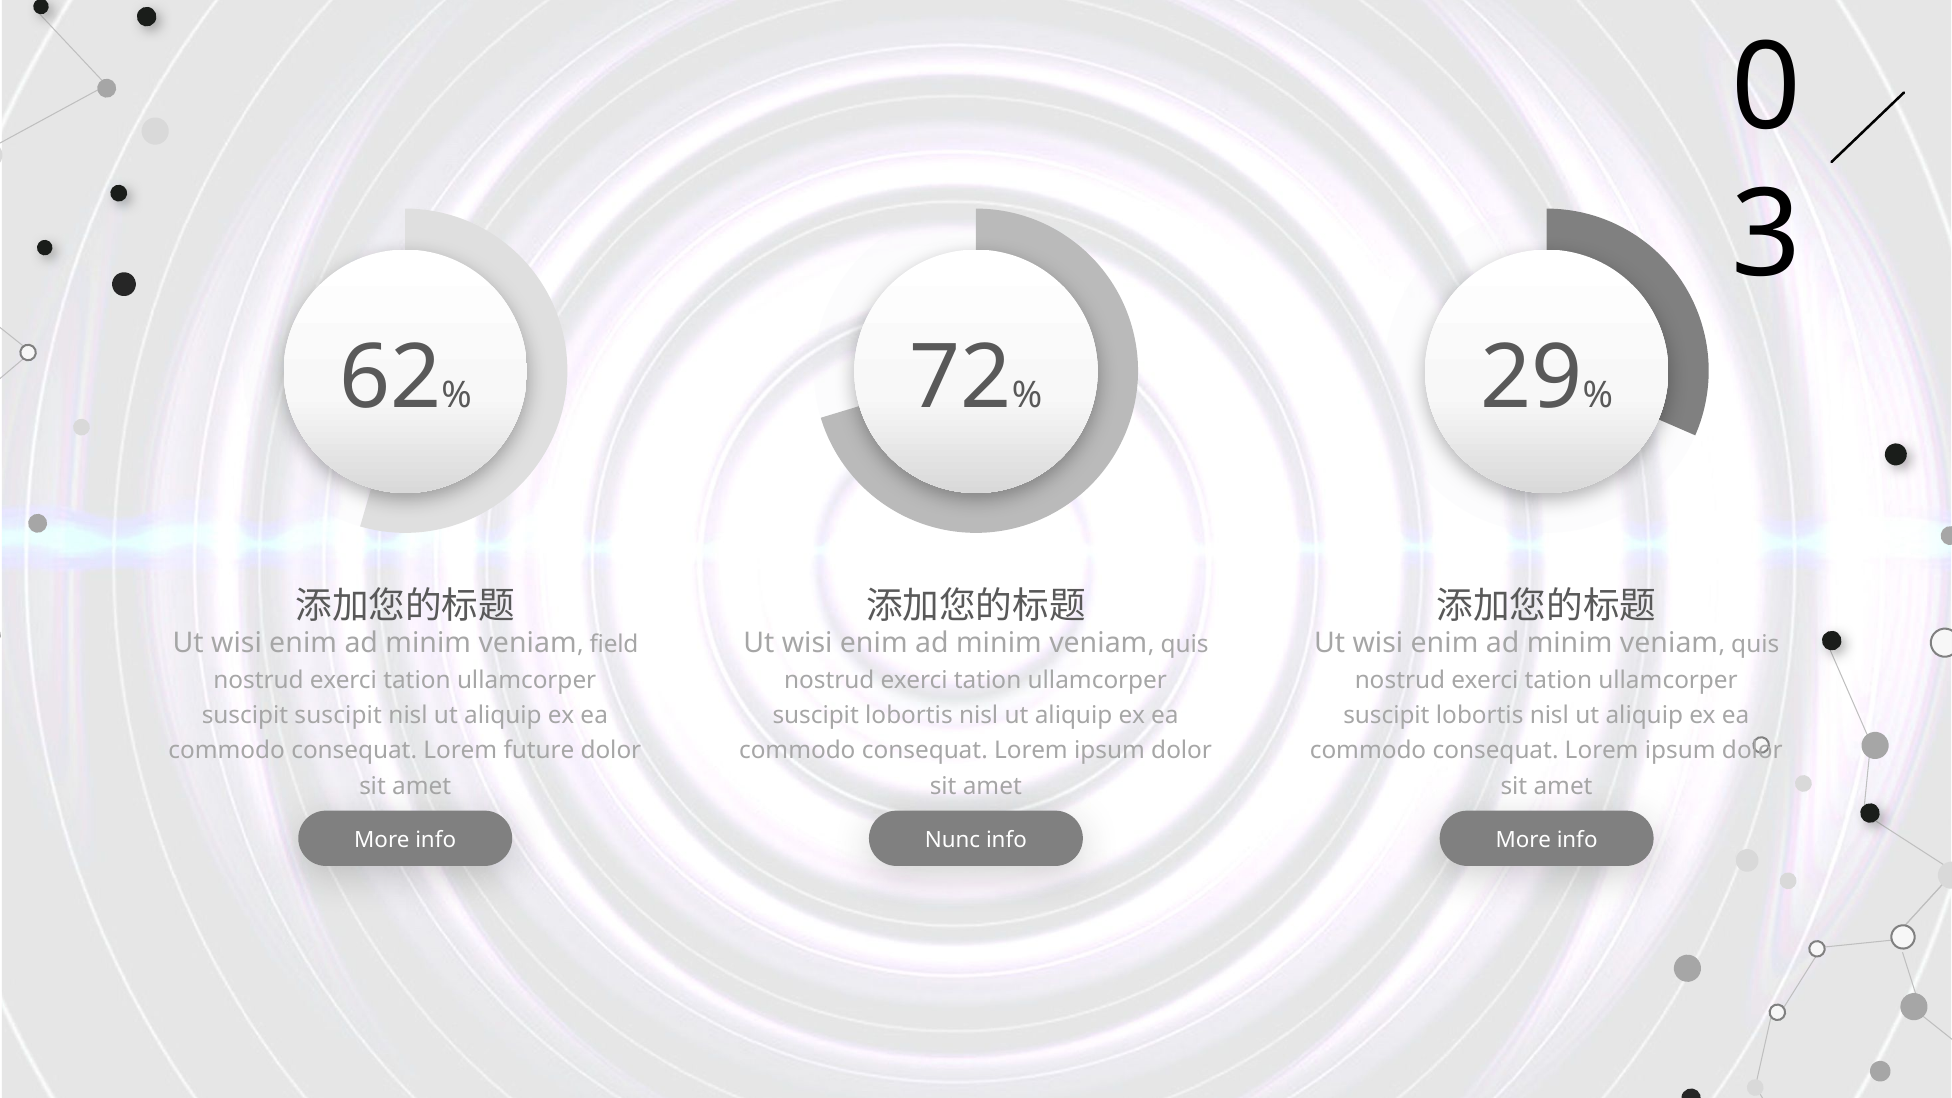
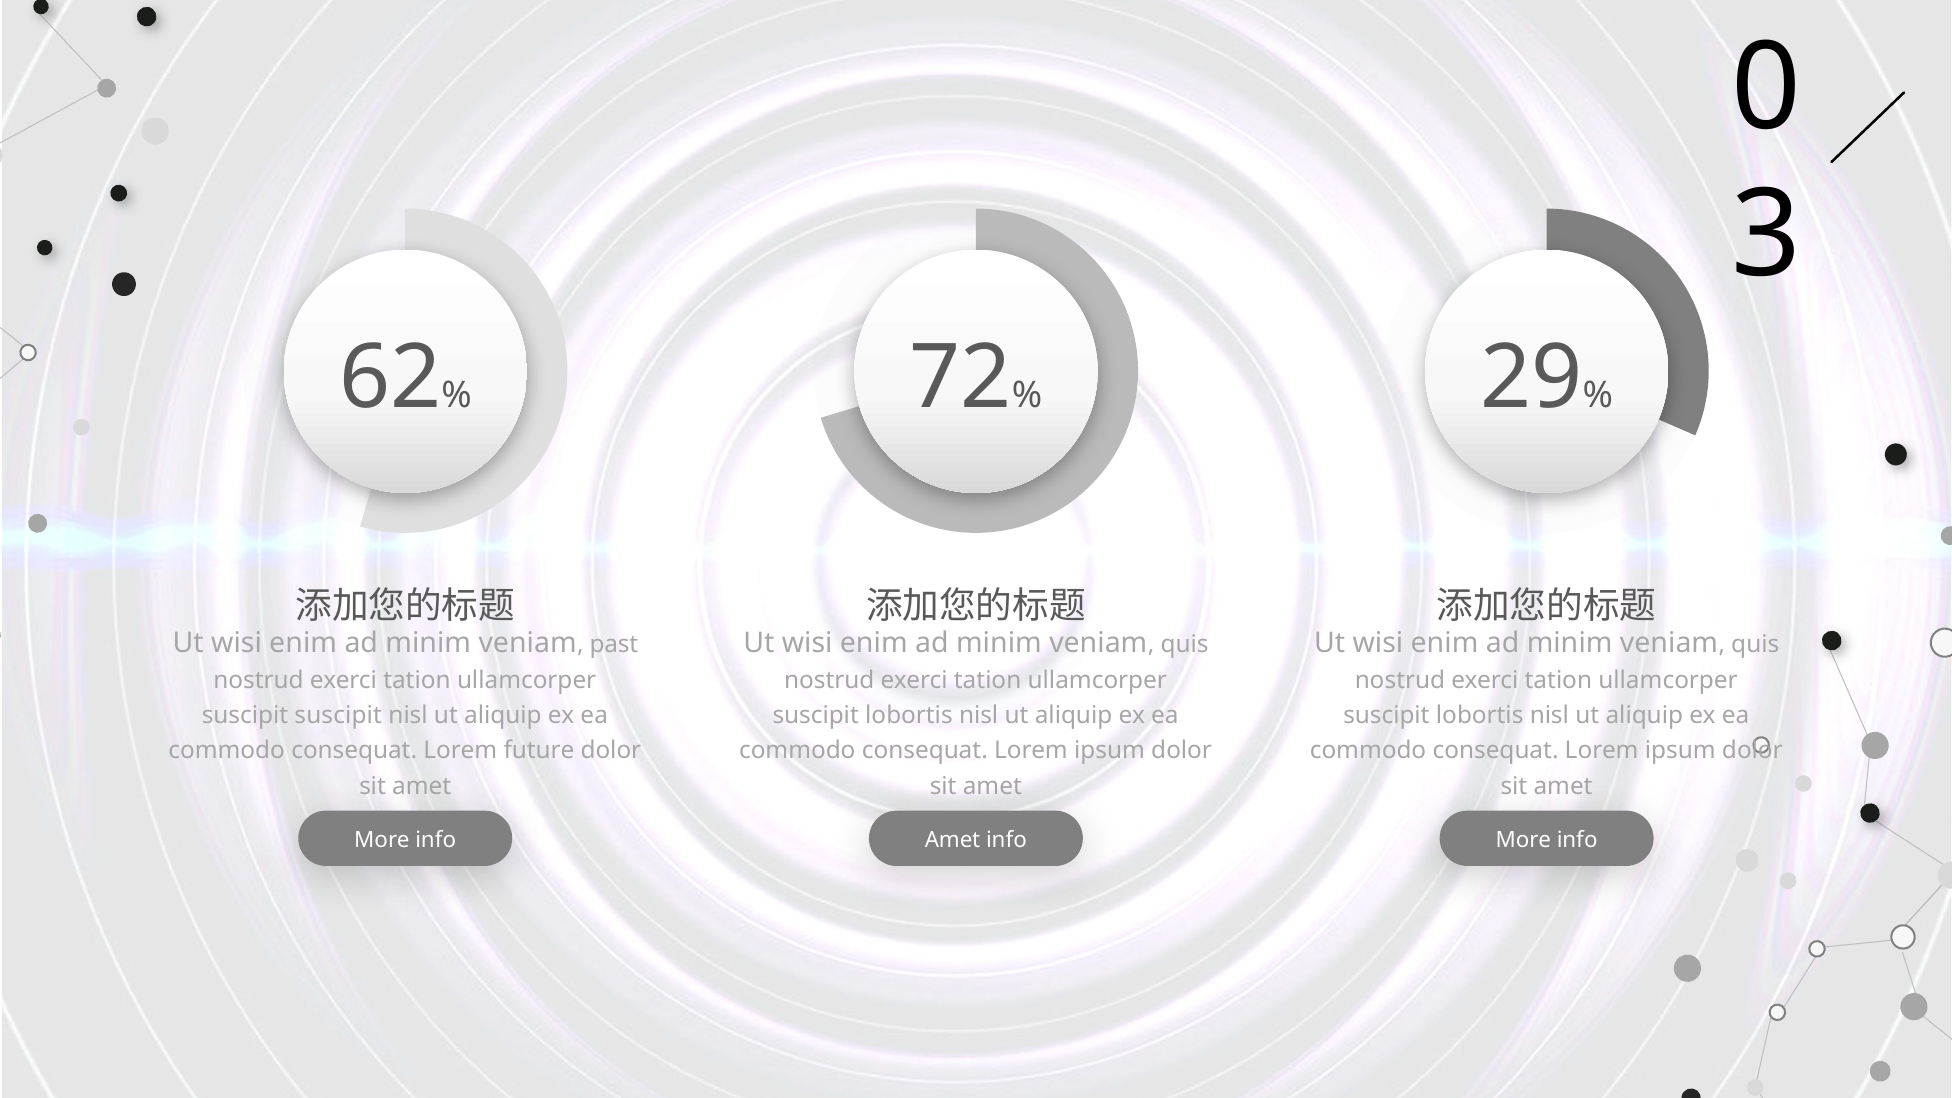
field: field -> past
Nunc at (953, 840): Nunc -> Amet
